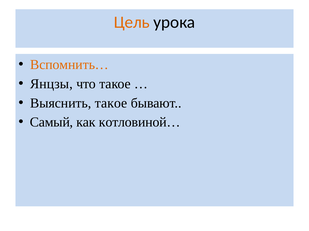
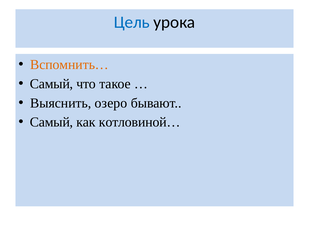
Цель colour: orange -> blue
Янцзы at (51, 84): Янцзы -> Самый
Выяснить такое: такое -> озеро
